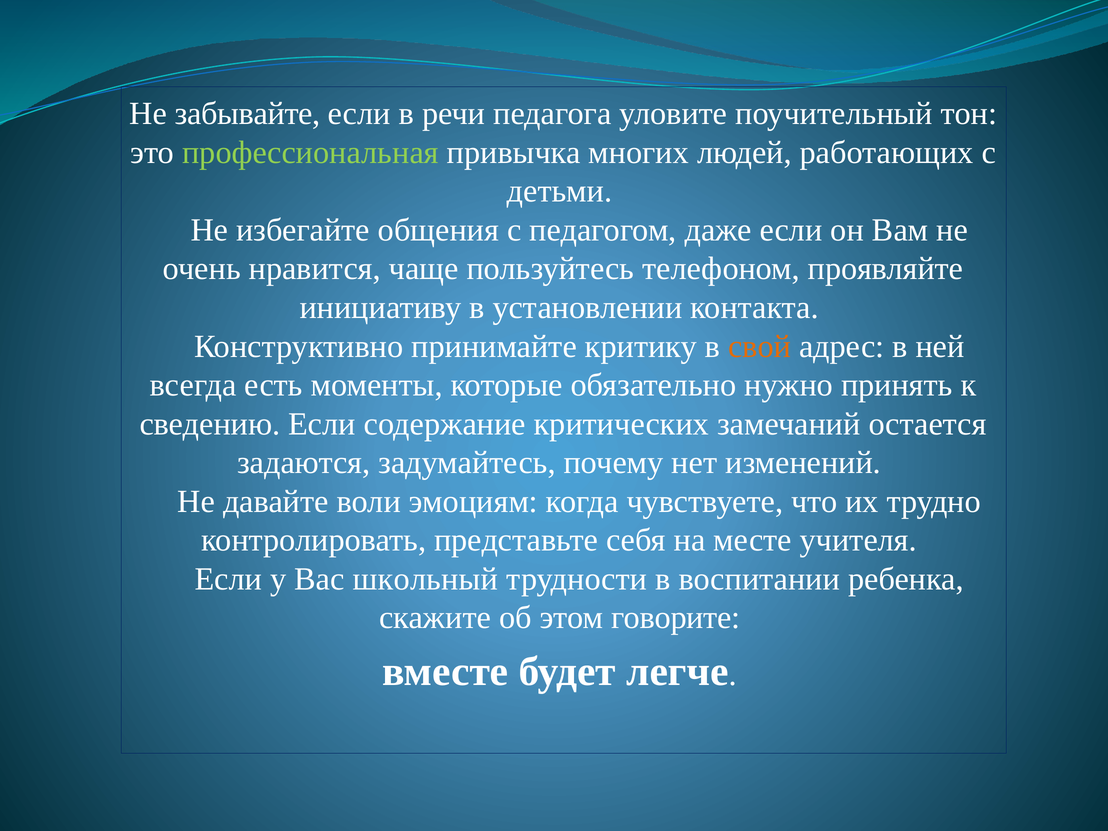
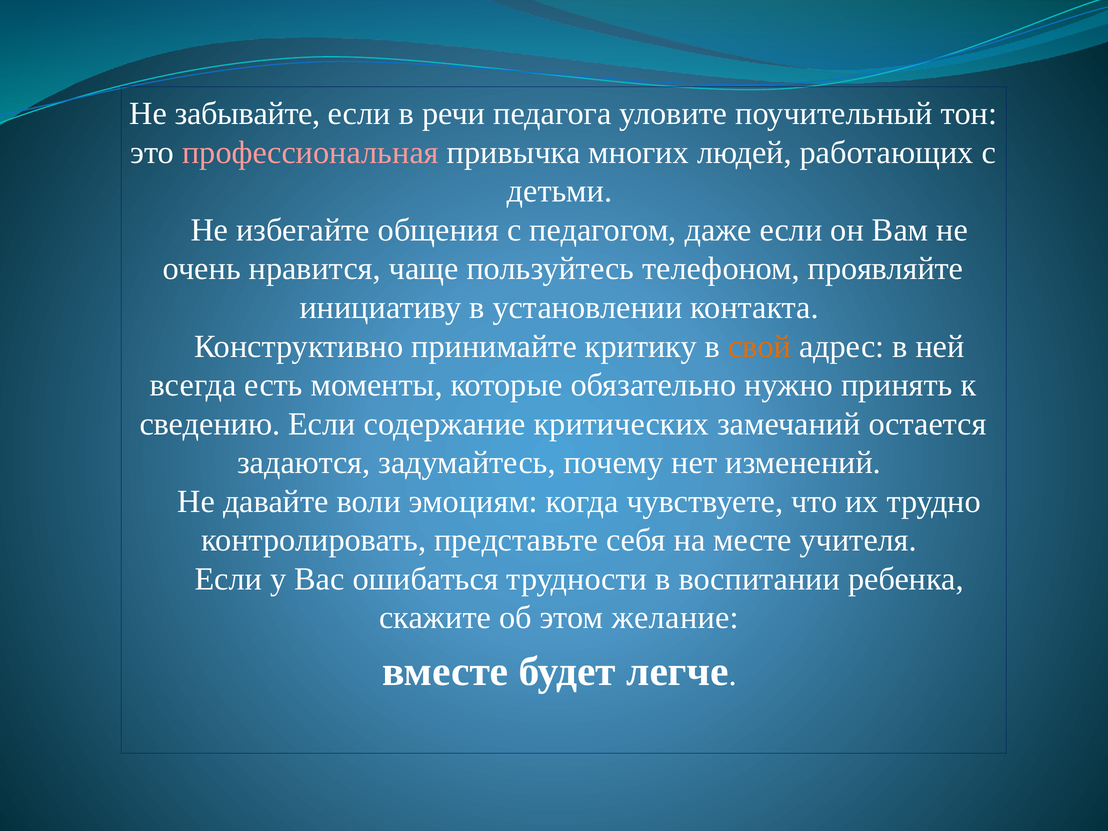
профессиональная colour: light green -> pink
школьный: школьный -> ошибаться
говорите: говорите -> желание
